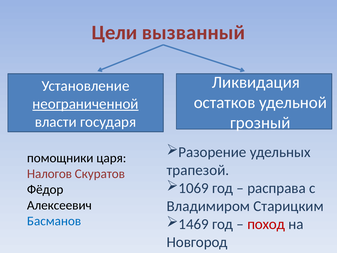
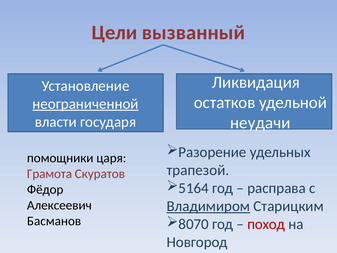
грозный: грозный -> неудачи
Налогов: Налогов -> Грамота
1069: 1069 -> 5164
Владимиром underline: none -> present
Басманов colour: blue -> black
1469: 1469 -> 8070
